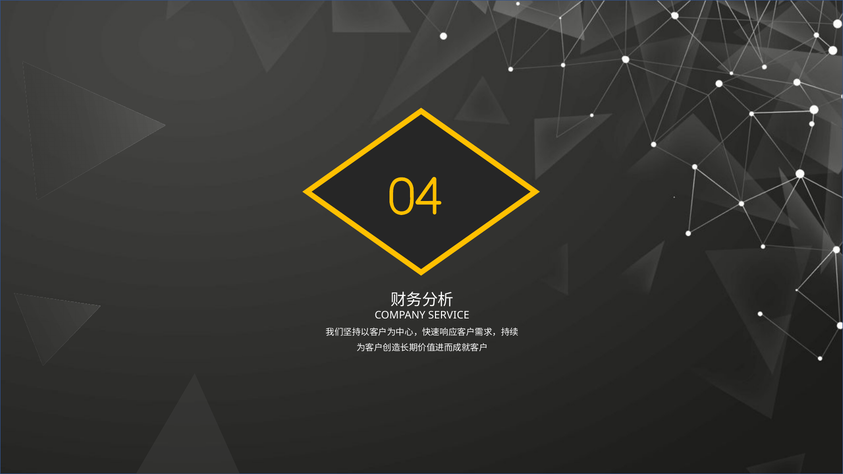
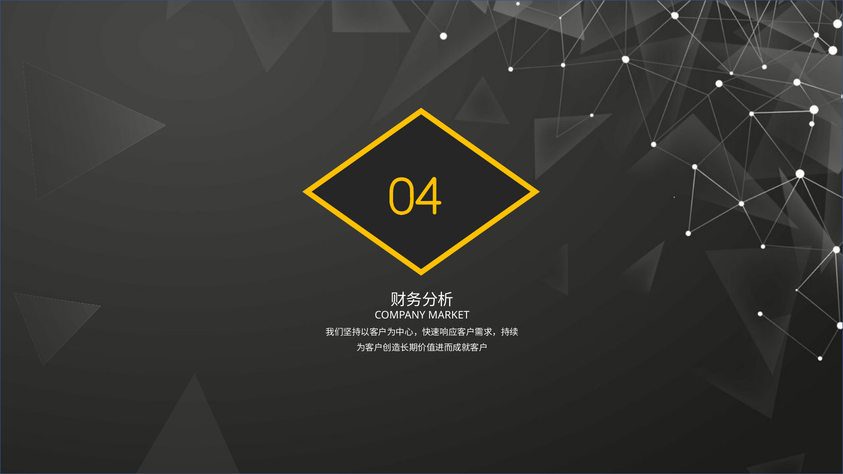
SERVICE: SERVICE -> MARKET
